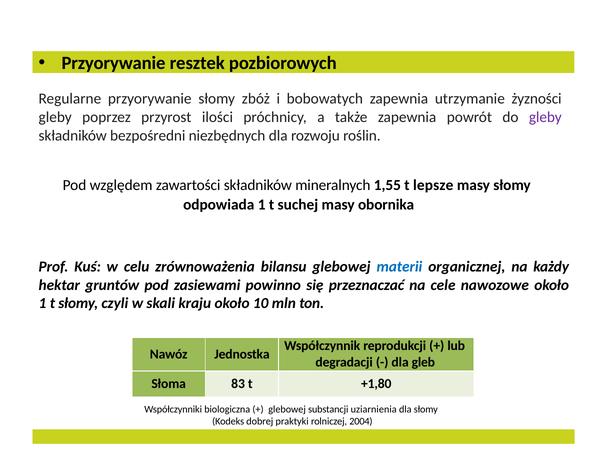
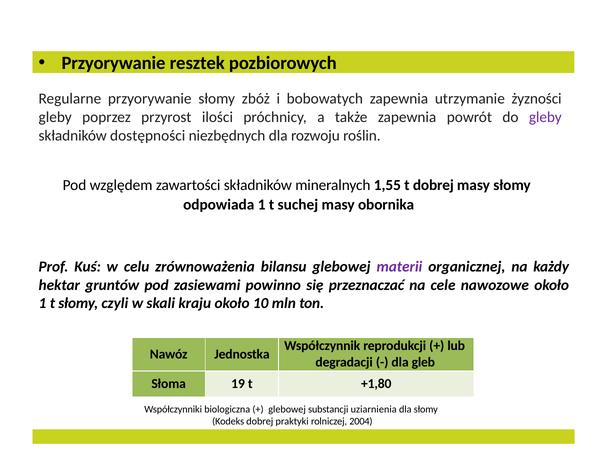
bezpośredni: bezpośredni -> dostępności
t lepsze: lepsze -> dobrej
materii colour: blue -> purple
83: 83 -> 19
